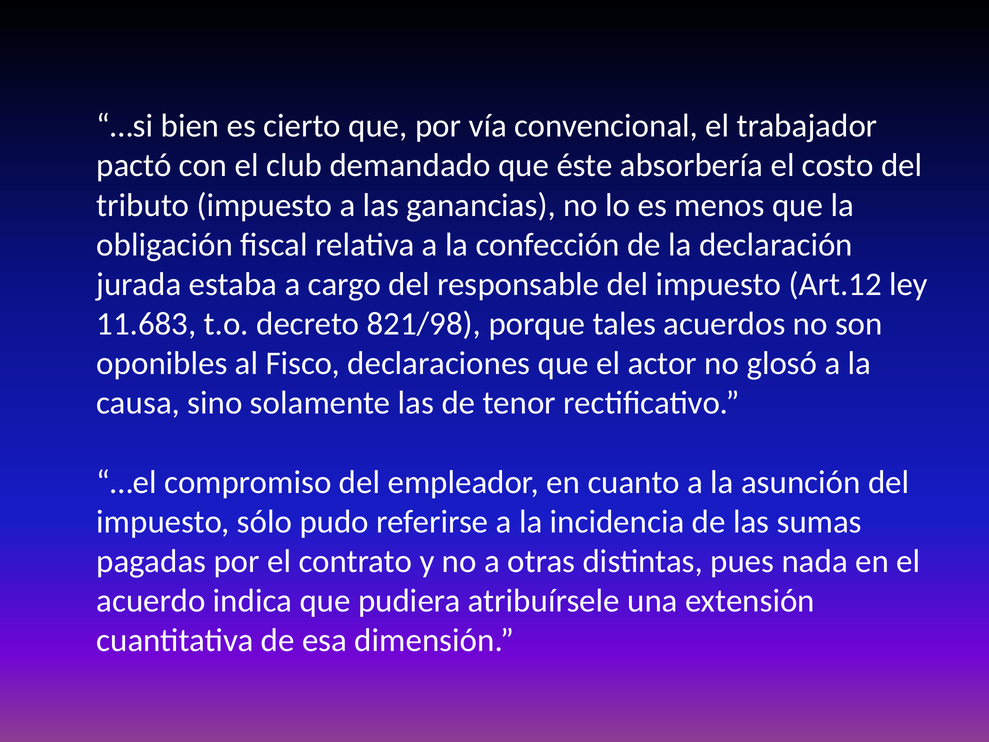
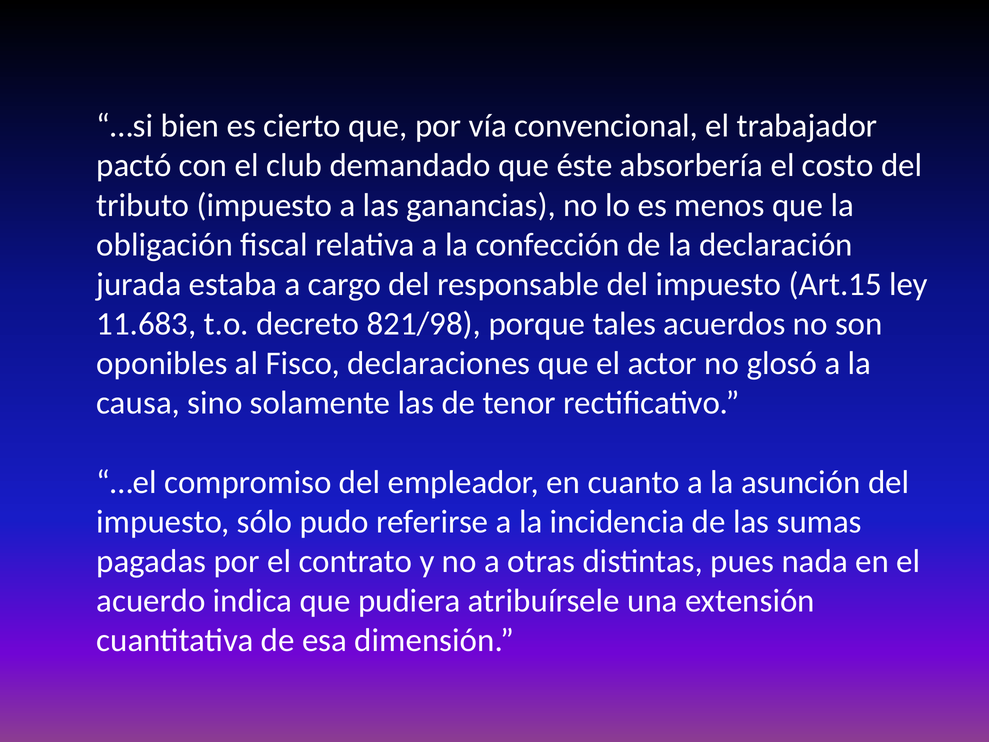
Art.12: Art.12 -> Art.15
